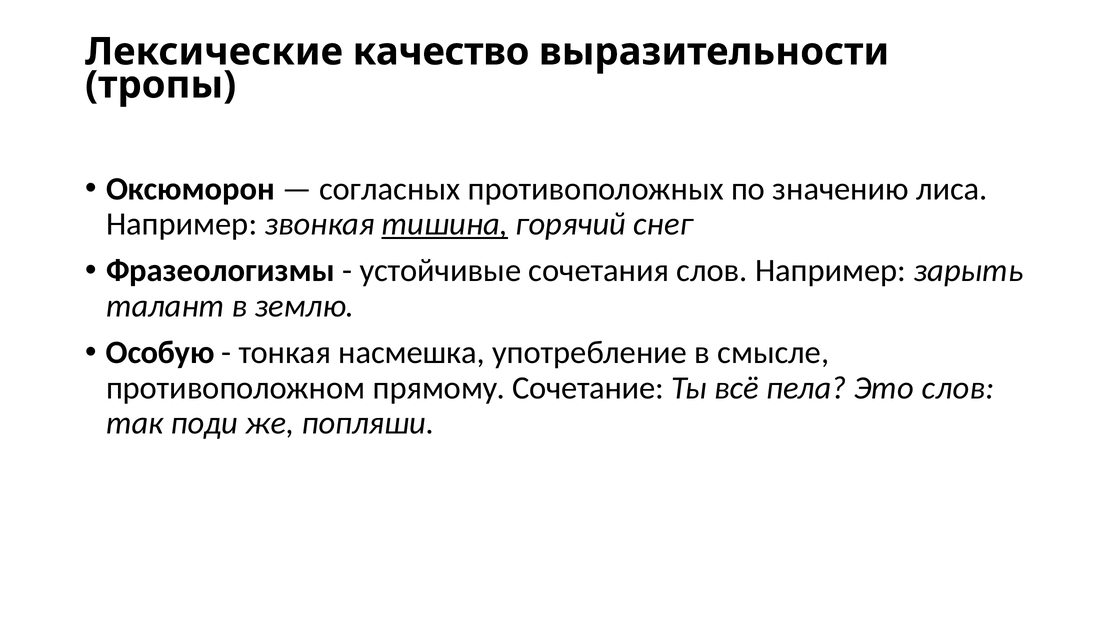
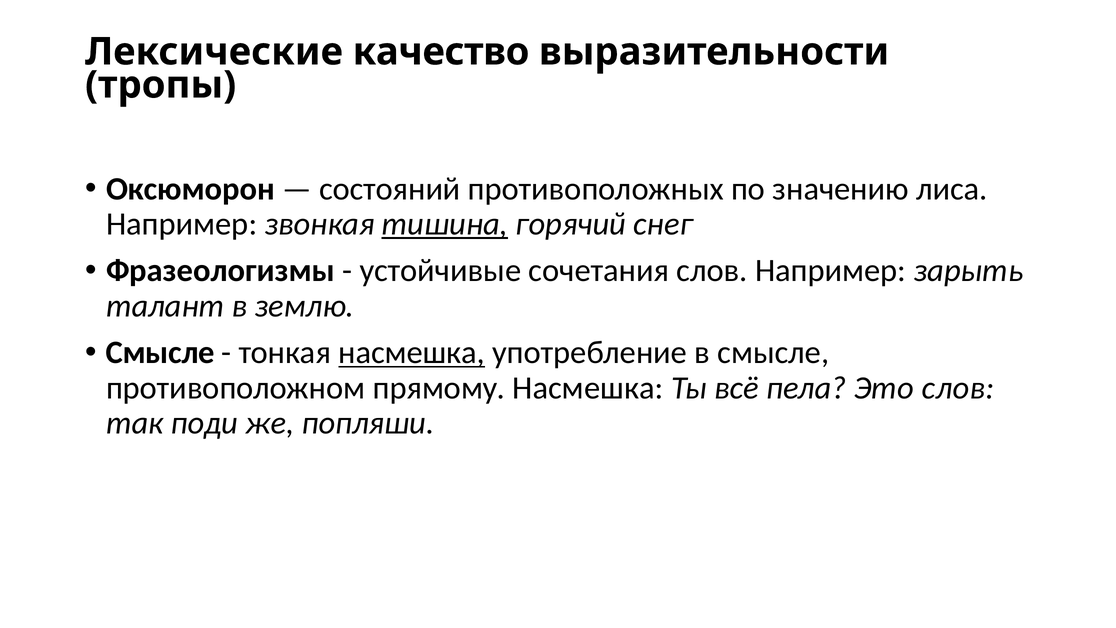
согласных: согласных -> состояний
Особую at (160, 353): Особую -> Смысле
насмешка at (412, 353) underline: none -> present
прямому Сочетание: Сочетание -> Насмешка
